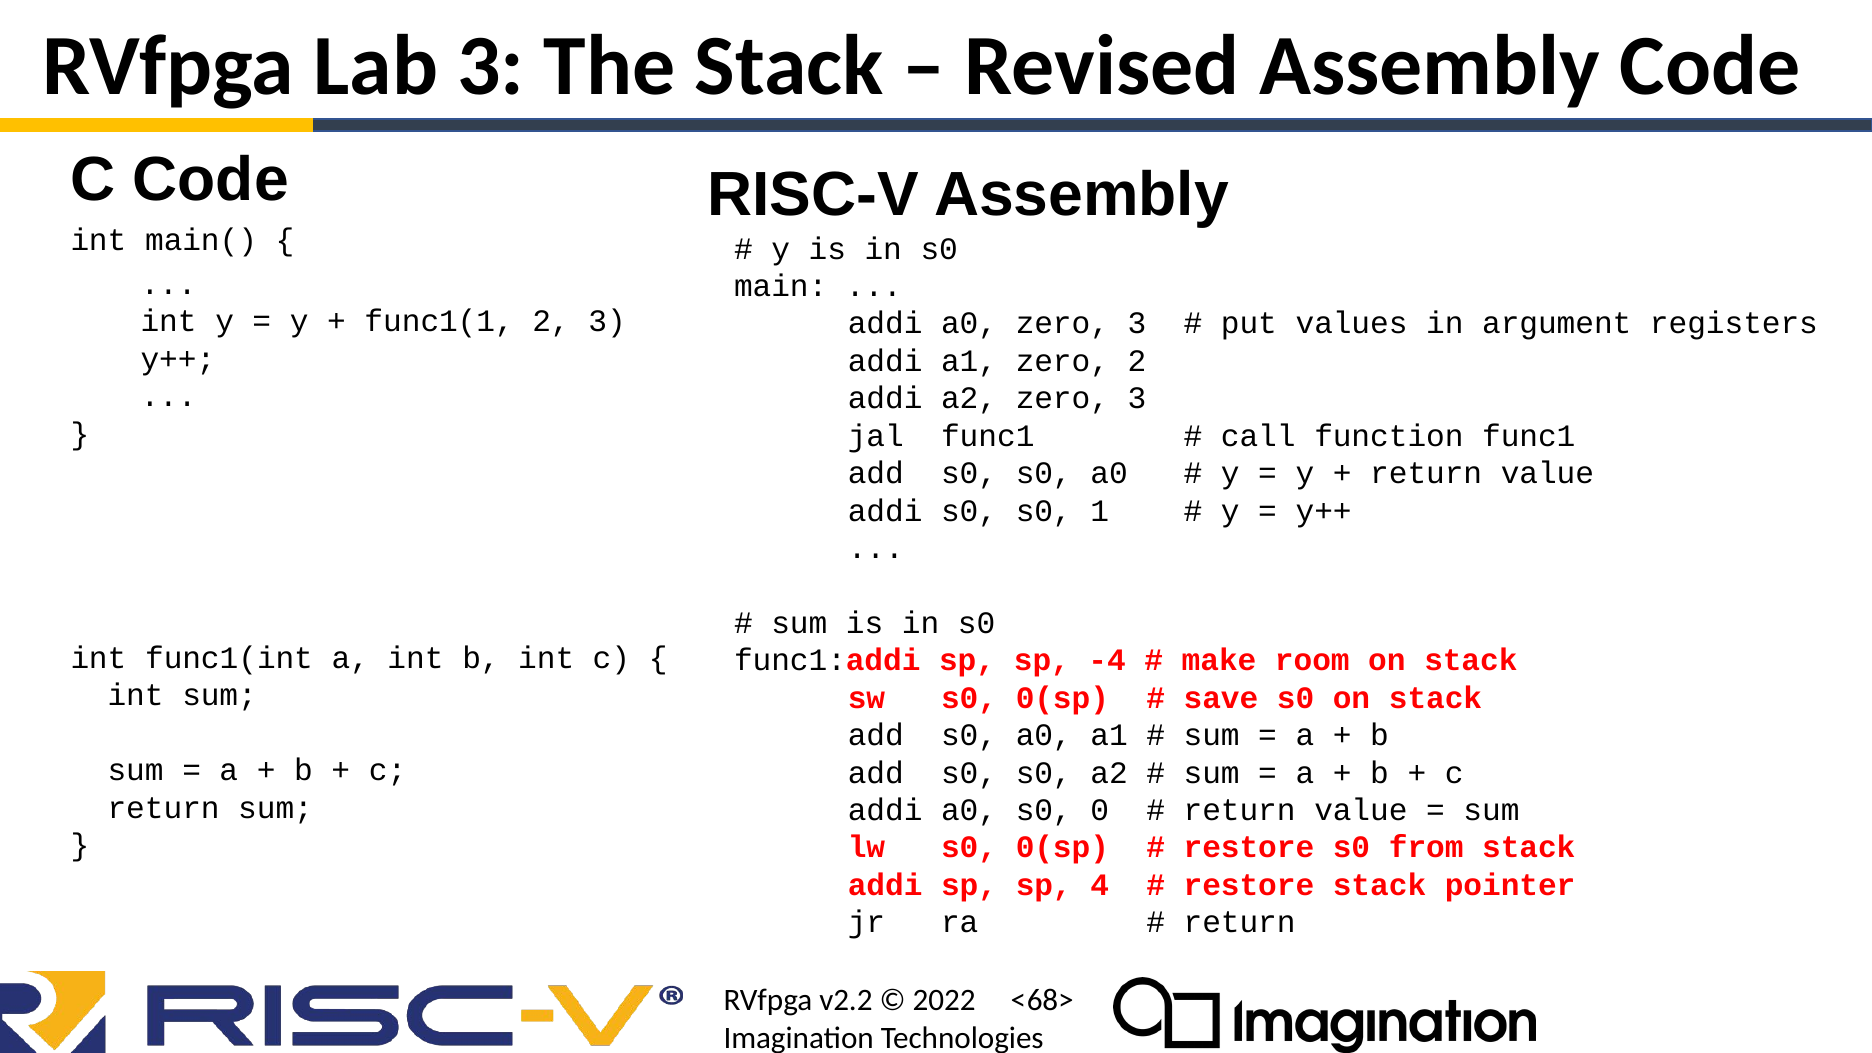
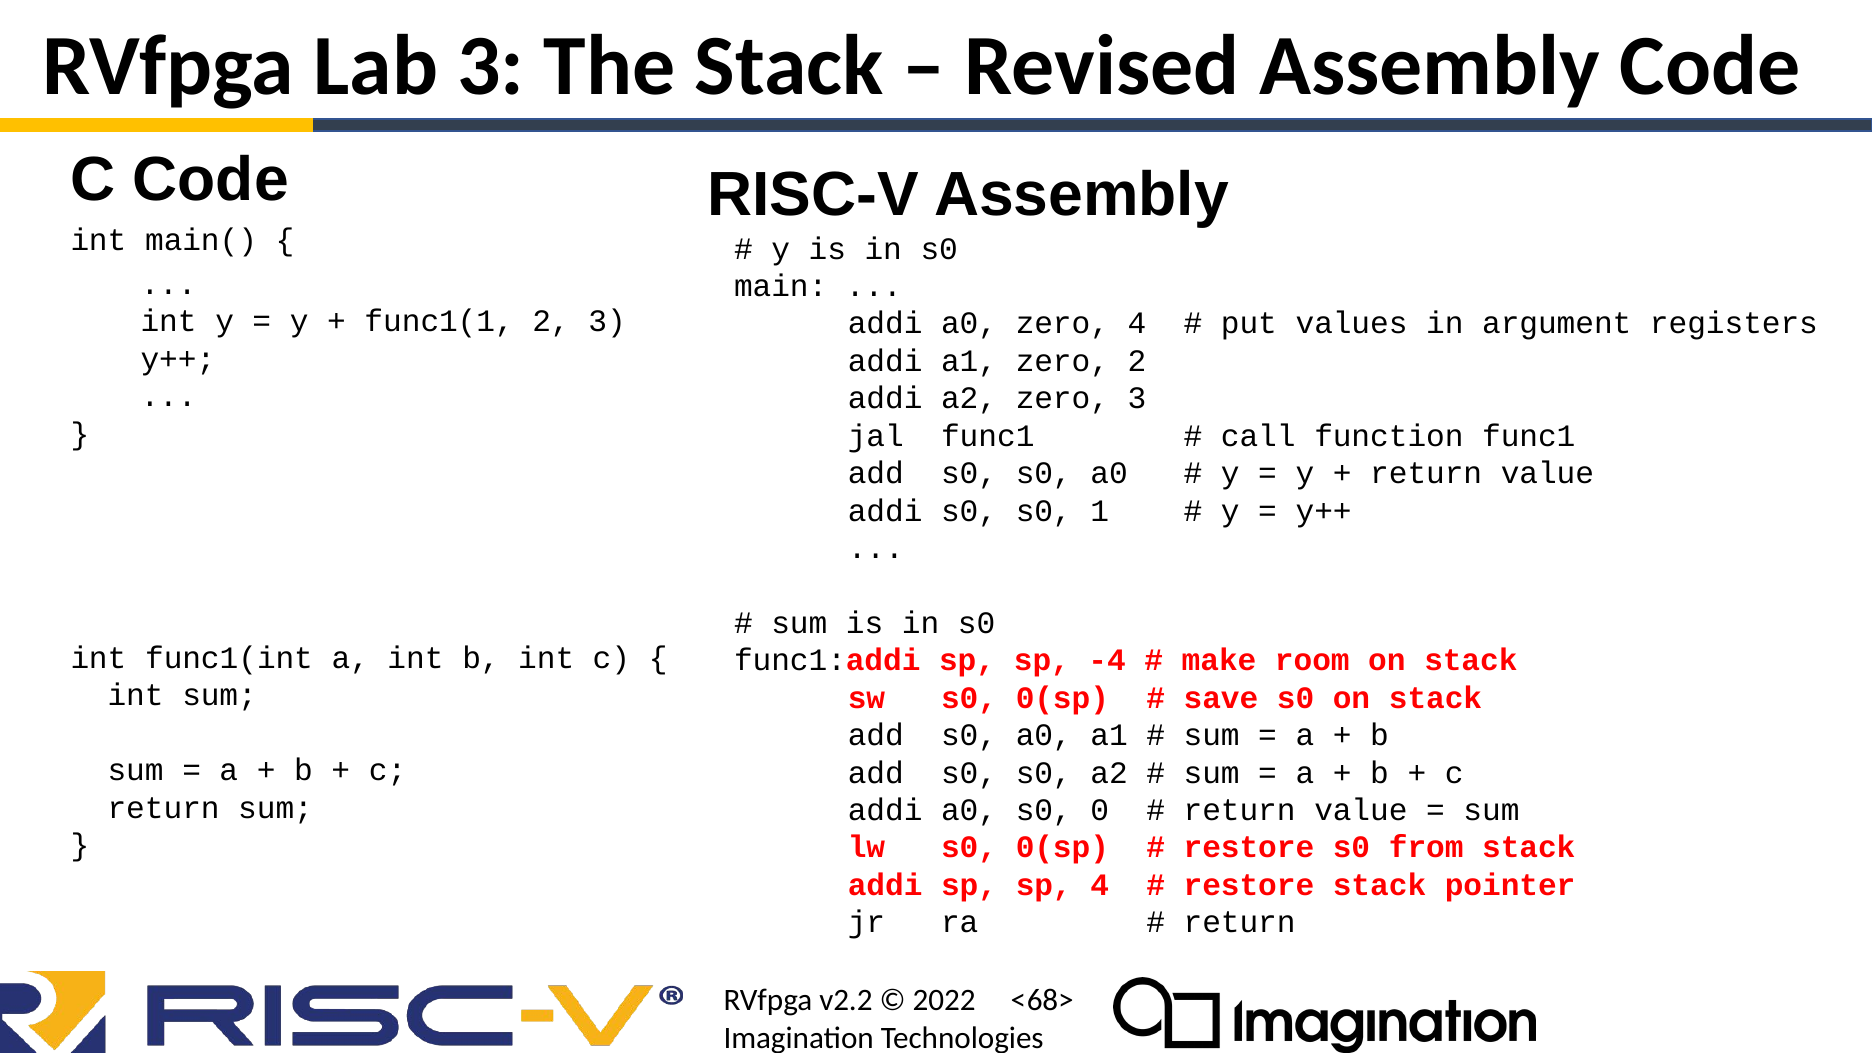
a0 zero 3: 3 -> 4
